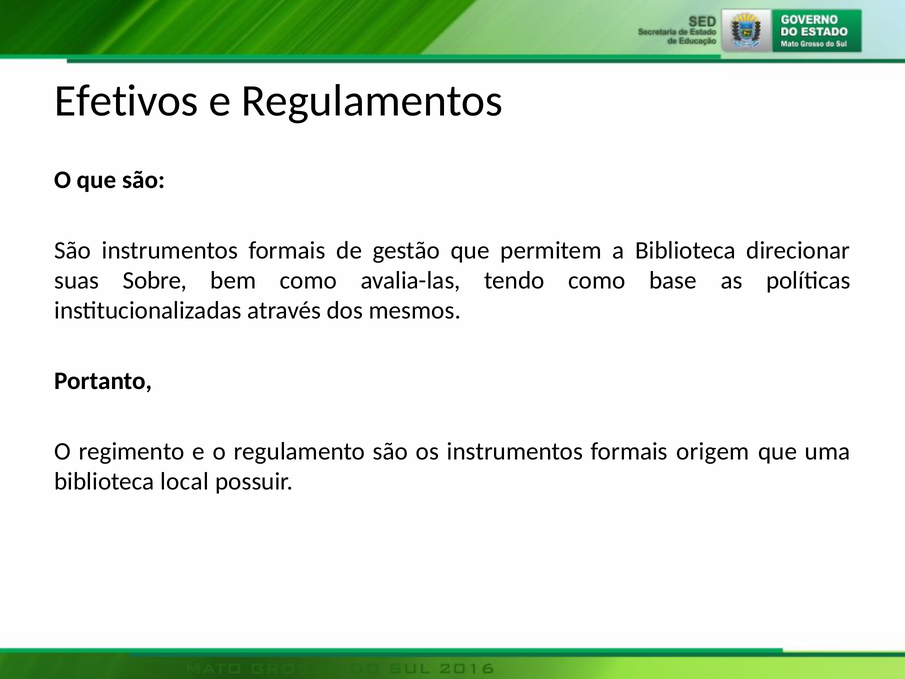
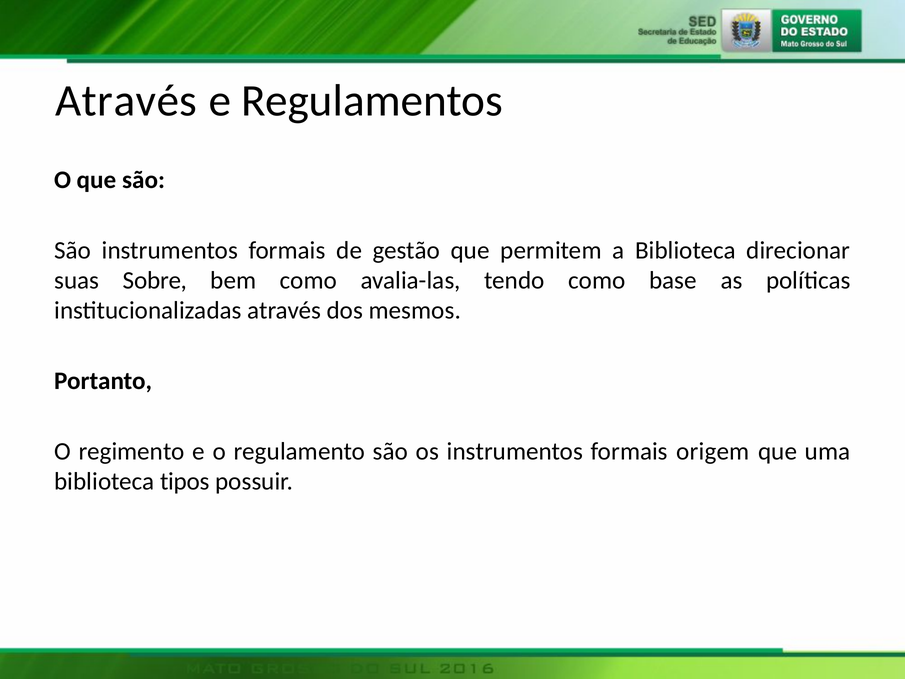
Efetivos at (126, 101): Efetivos -> Através
local: local -> tipos
